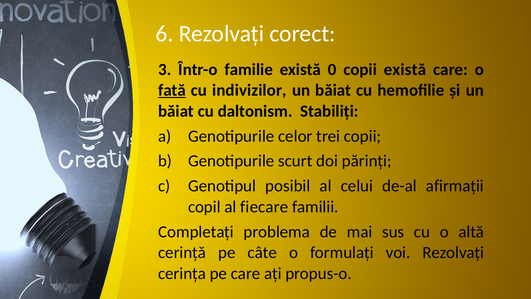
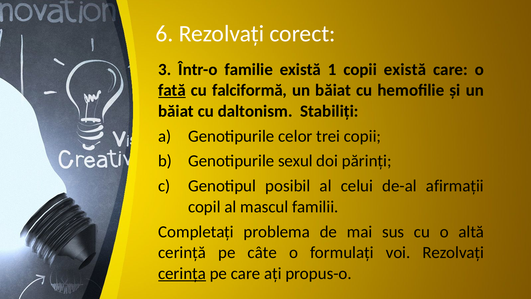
0: 0 -> 1
indivizilor: indivizilor -> falciformă
scurt: scurt -> sexul
fiecare: fiecare -> mascul
cerința underline: none -> present
